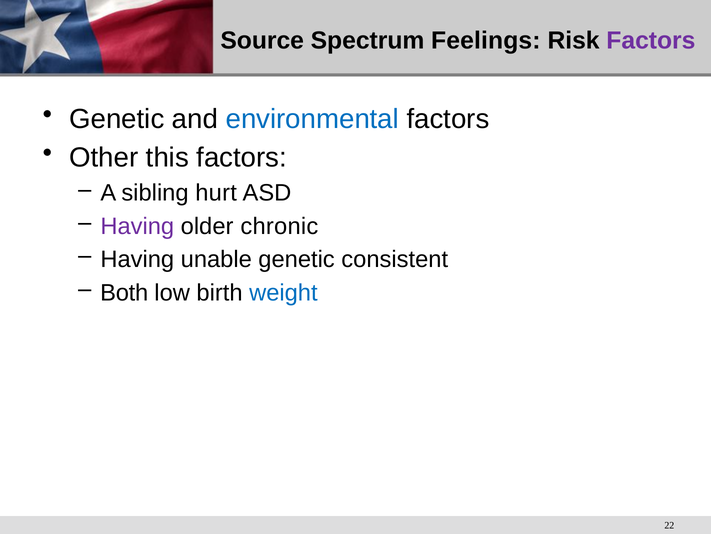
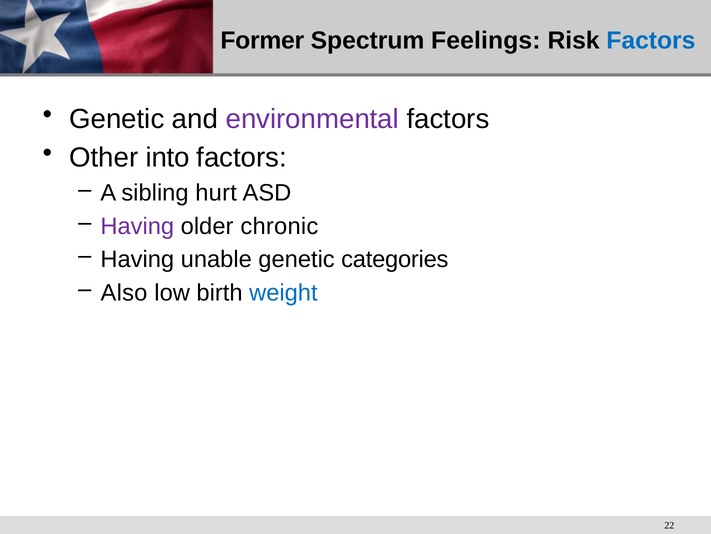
Source: Source -> Former
Factors at (651, 40) colour: purple -> blue
environmental colour: blue -> purple
this: this -> into
consistent: consistent -> categories
Both: Both -> Also
